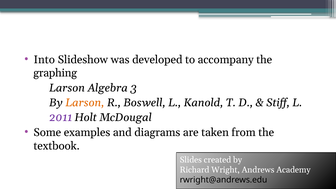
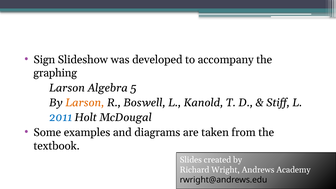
Into: Into -> Sign
3: 3 -> 5
2011 colour: purple -> blue
